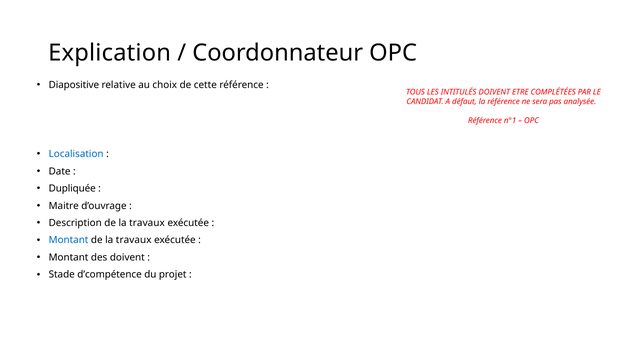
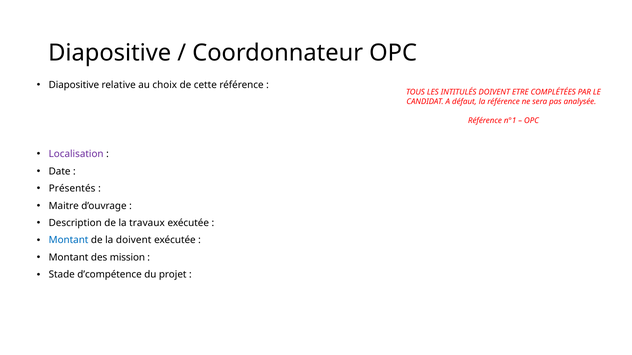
Explication at (110, 53): Explication -> Diapositive
Localisation colour: blue -> purple
Dupliquée: Dupliquée -> Présentés
travaux at (134, 241): travaux -> doivent
des doivent: doivent -> mission
